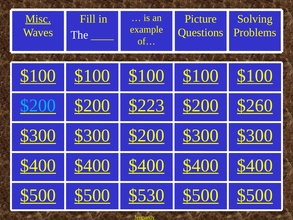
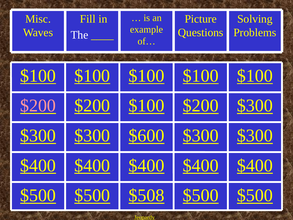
Misc underline: present -> none
$200 at (38, 106) colour: light blue -> pink
$223 at (146, 106): $223 -> $100
$260 at (255, 106): $260 -> $300
$200 at (146, 135): $200 -> $600
$530: $530 -> $508
